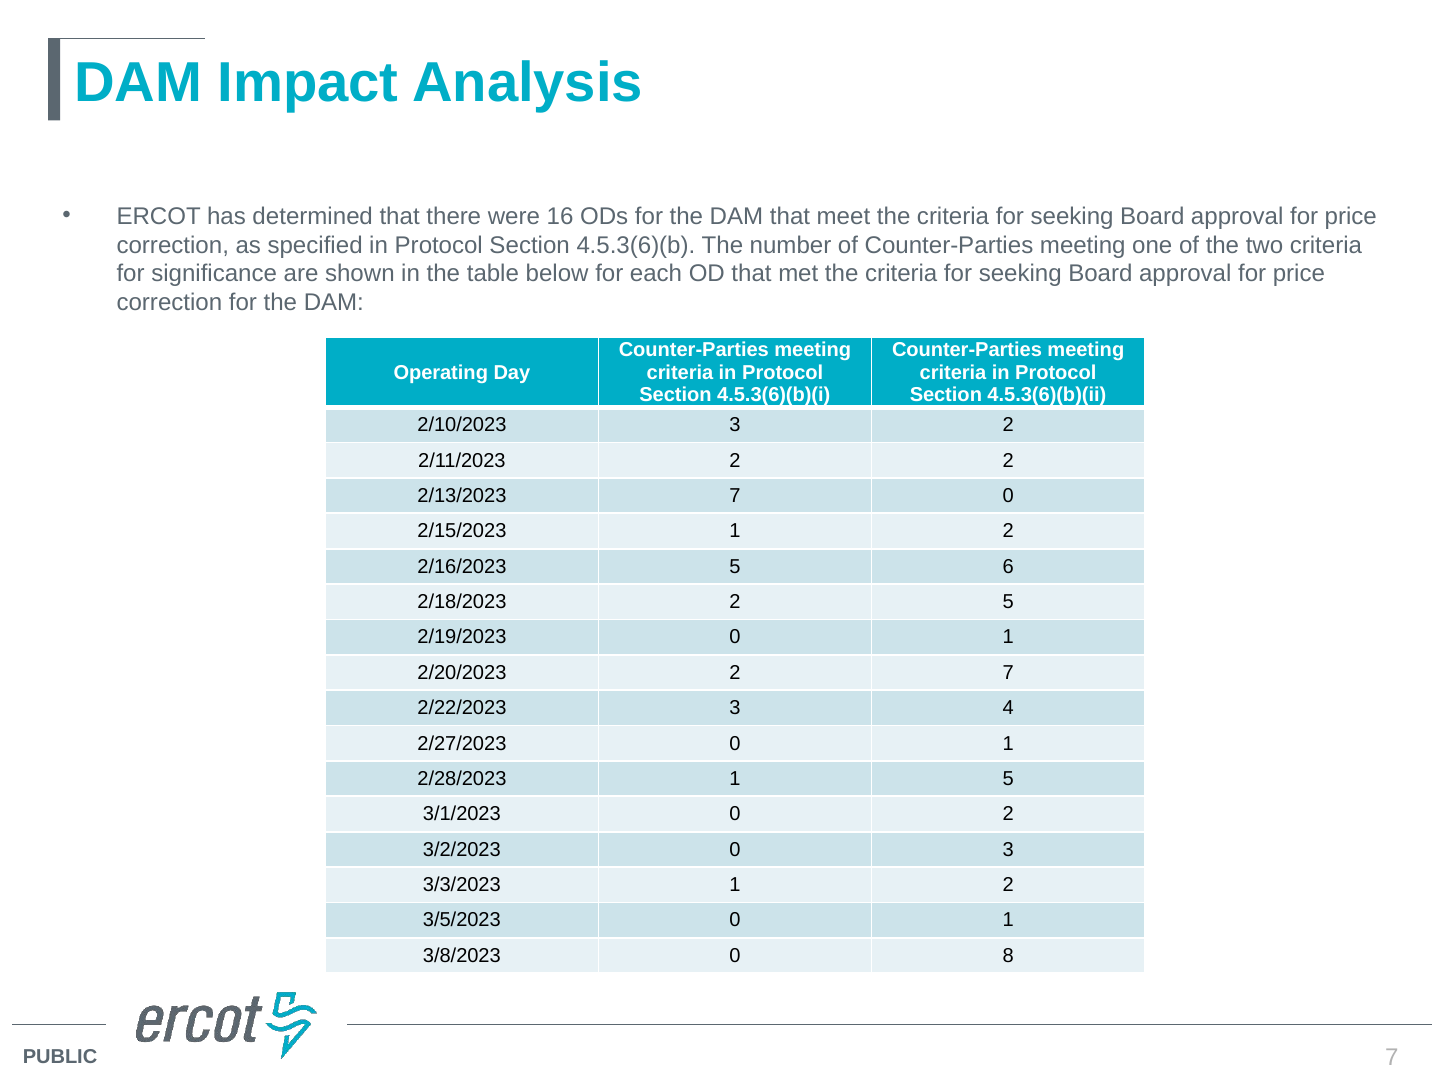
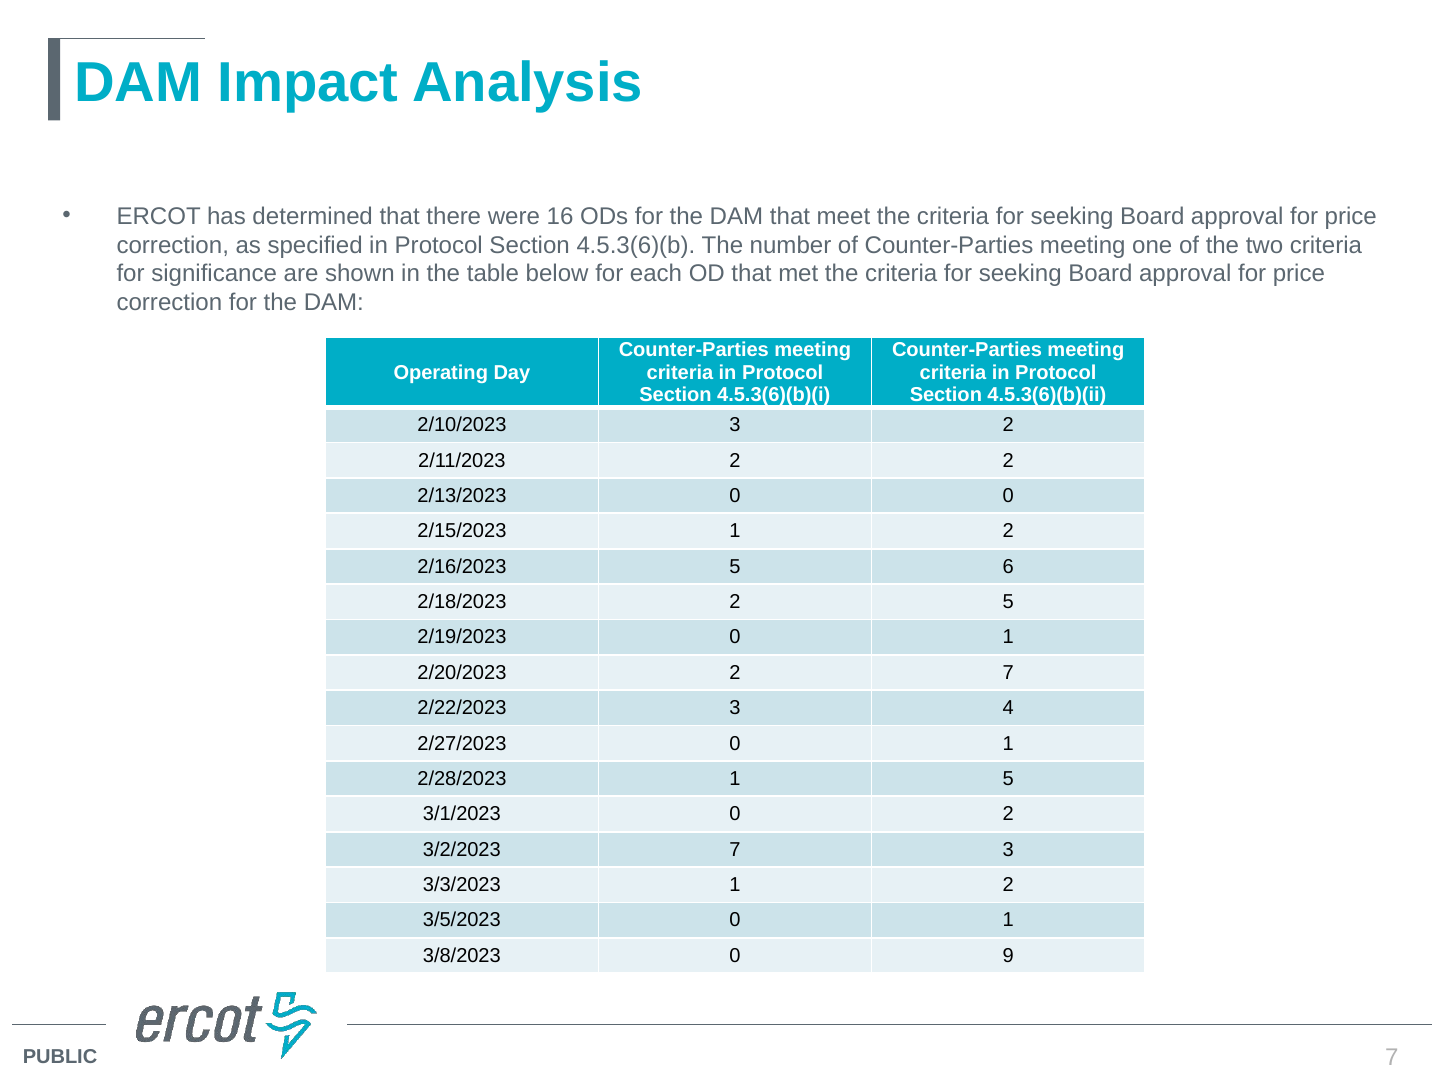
2/13/2023 7: 7 -> 0
3/2/2023 0: 0 -> 7
8: 8 -> 9
